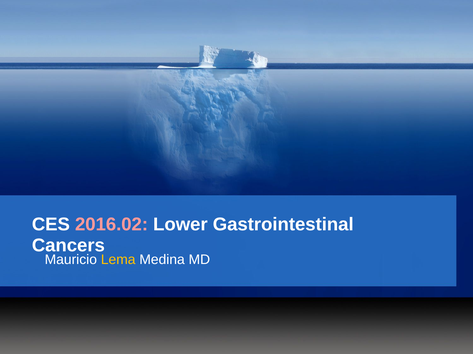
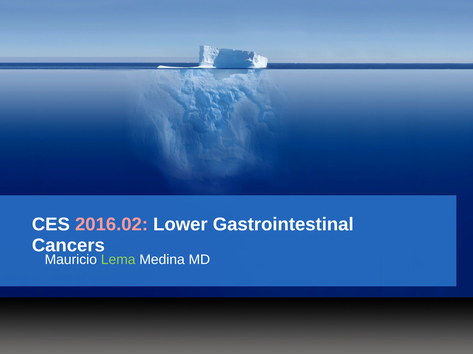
Lema colour: yellow -> light green
